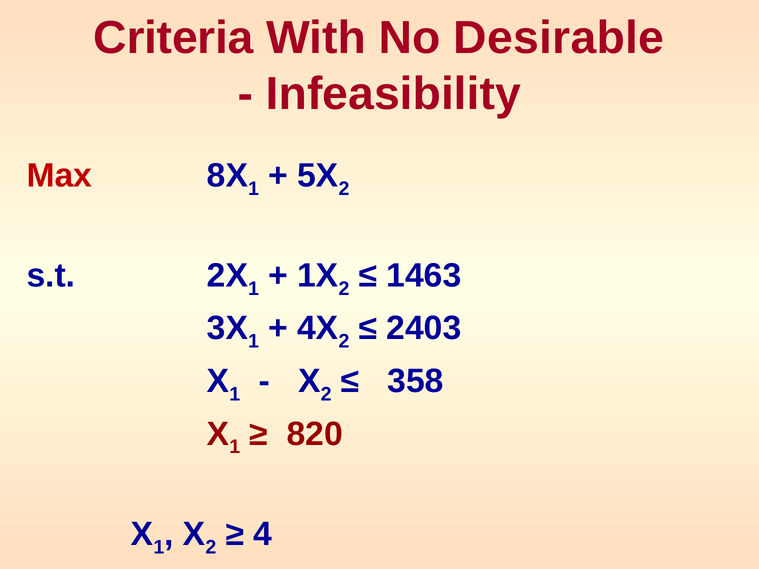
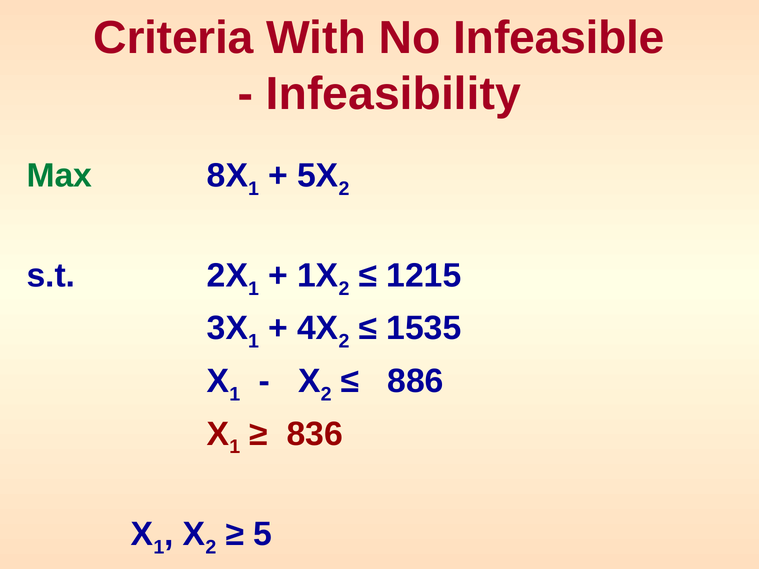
Desirable: Desirable -> Infeasible
Max colour: red -> green
1463: 1463 -> 1215
2403: 2403 -> 1535
358: 358 -> 886
820: 820 -> 836
4: 4 -> 5
